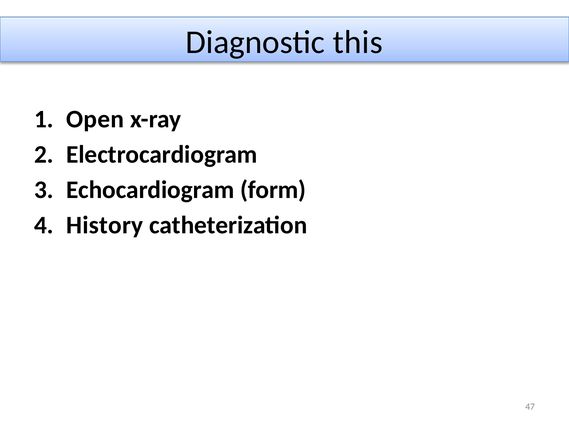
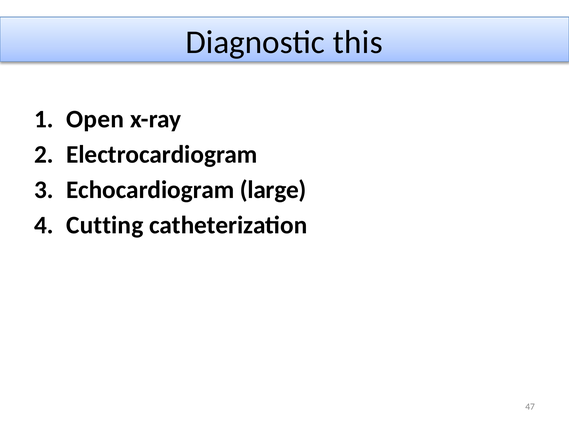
form: form -> large
History: History -> Cutting
